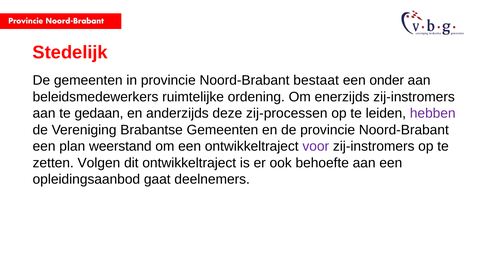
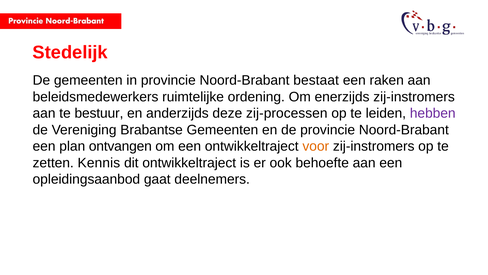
onder: onder -> raken
gedaan: gedaan -> bestuur
weerstand: weerstand -> ontvangen
voor colour: purple -> orange
Volgen: Volgen -> Kennis
